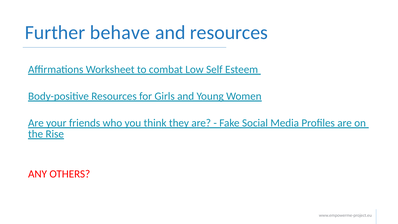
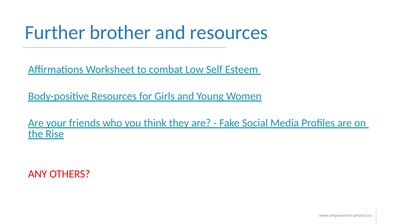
behave: behave -> brother
